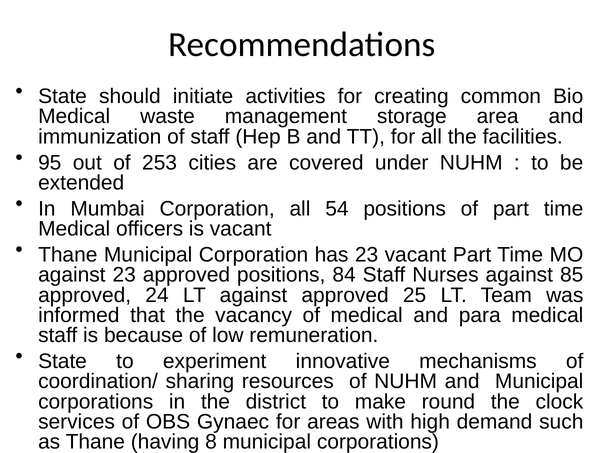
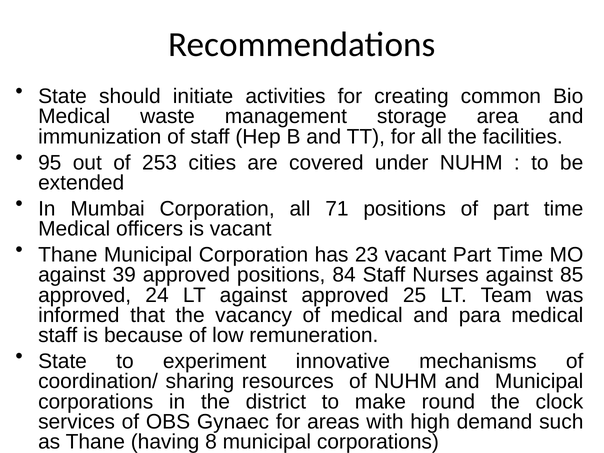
54: 54 -> 71
against 23: 23 -> 39
